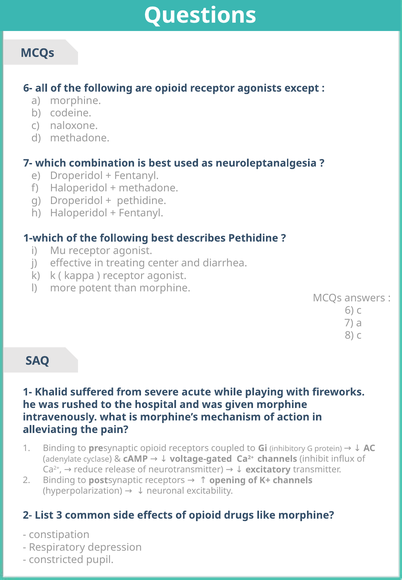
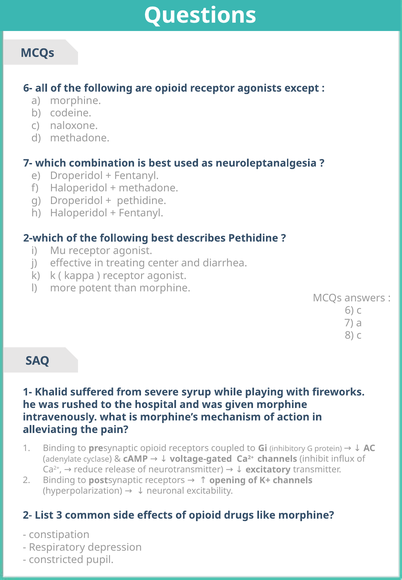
1-which: 1-which -> 2-which
acute: acute -> syrup
